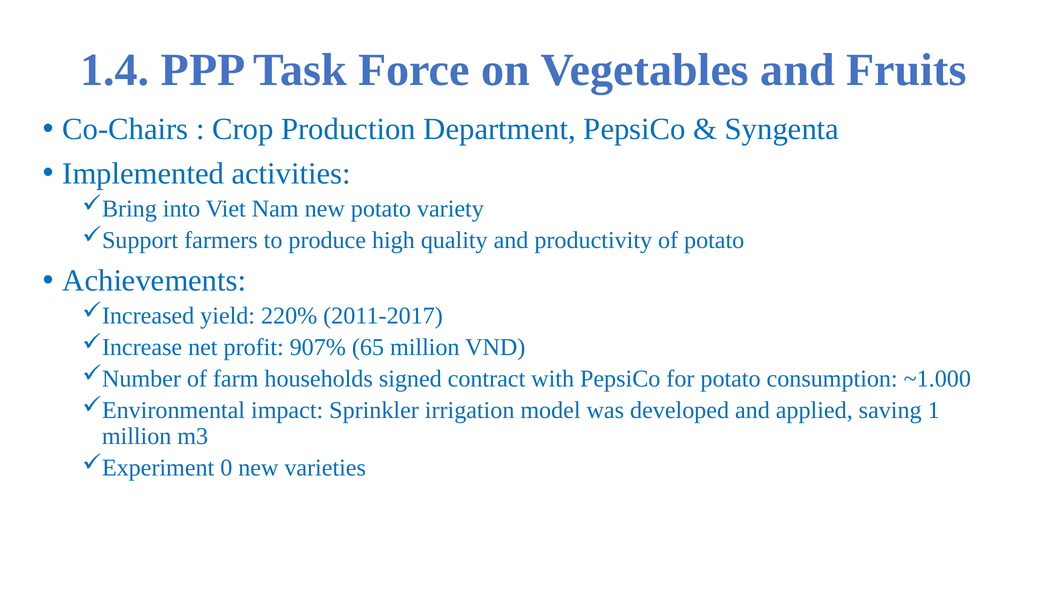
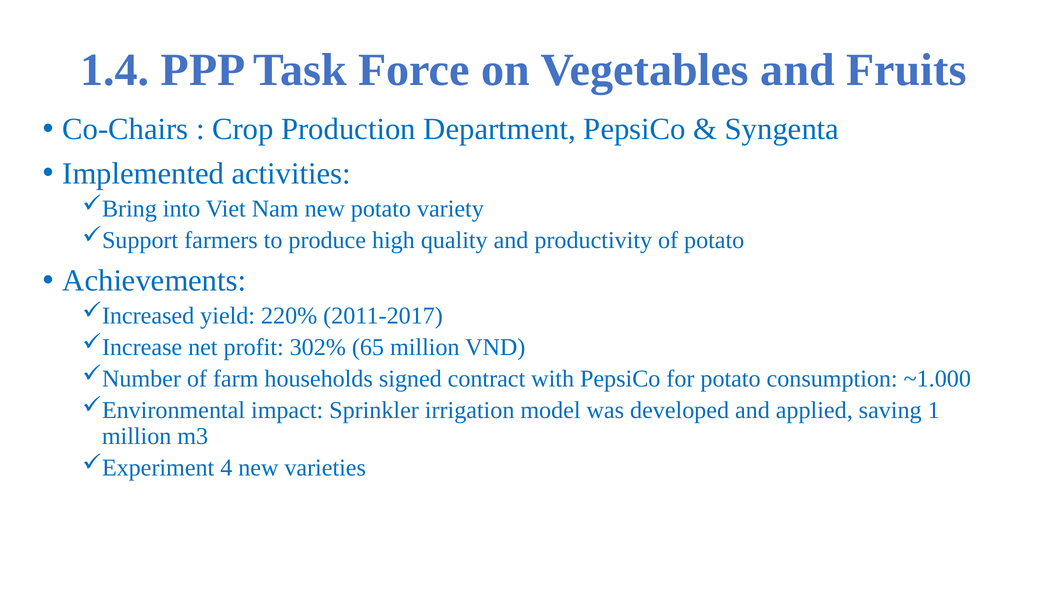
907%: 907% -> 302%
0: 0 -> 4
